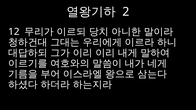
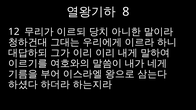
2: 2 -> 8
